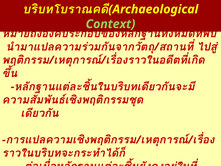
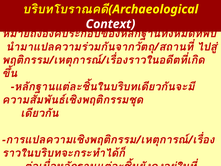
Context colour: light green -> white
